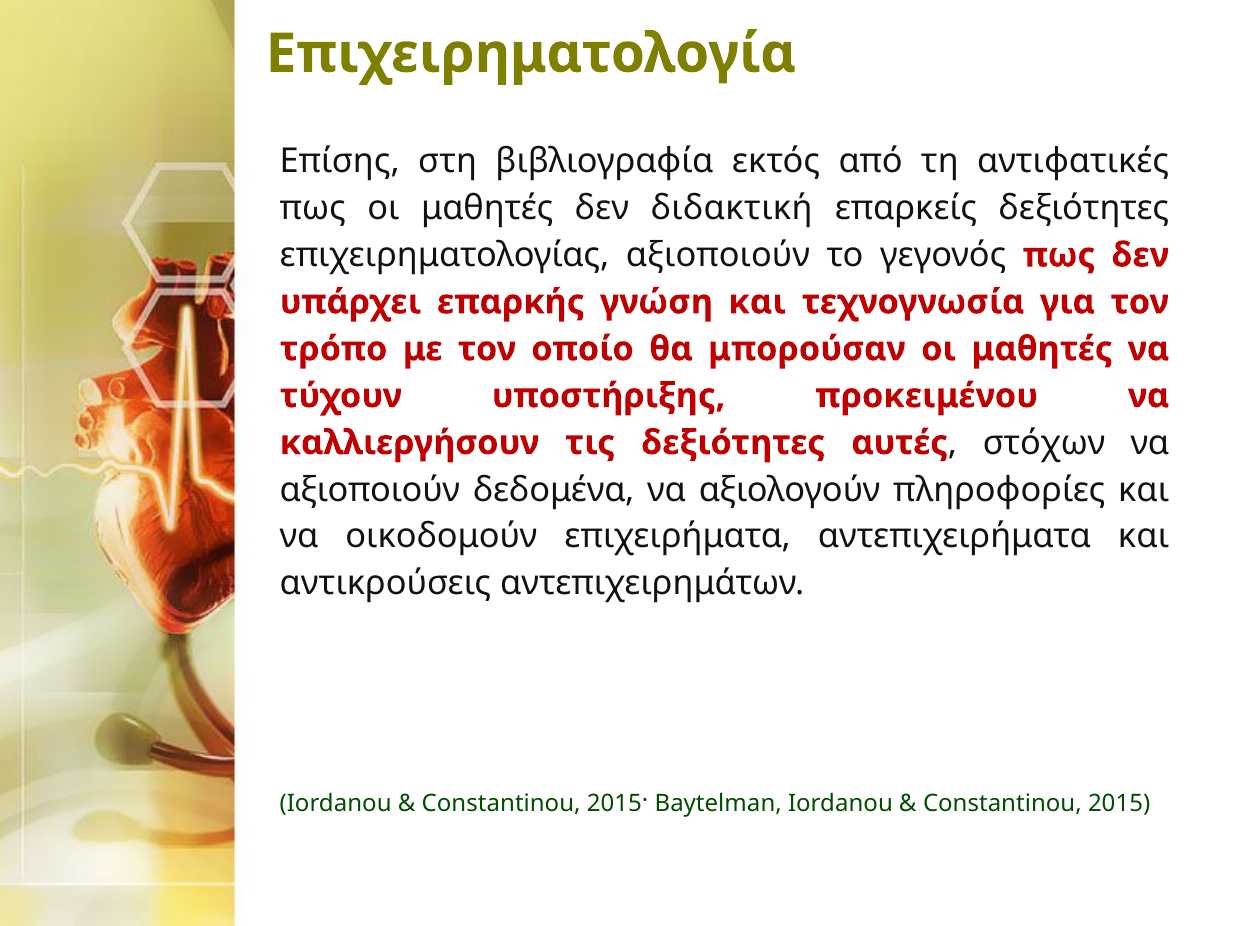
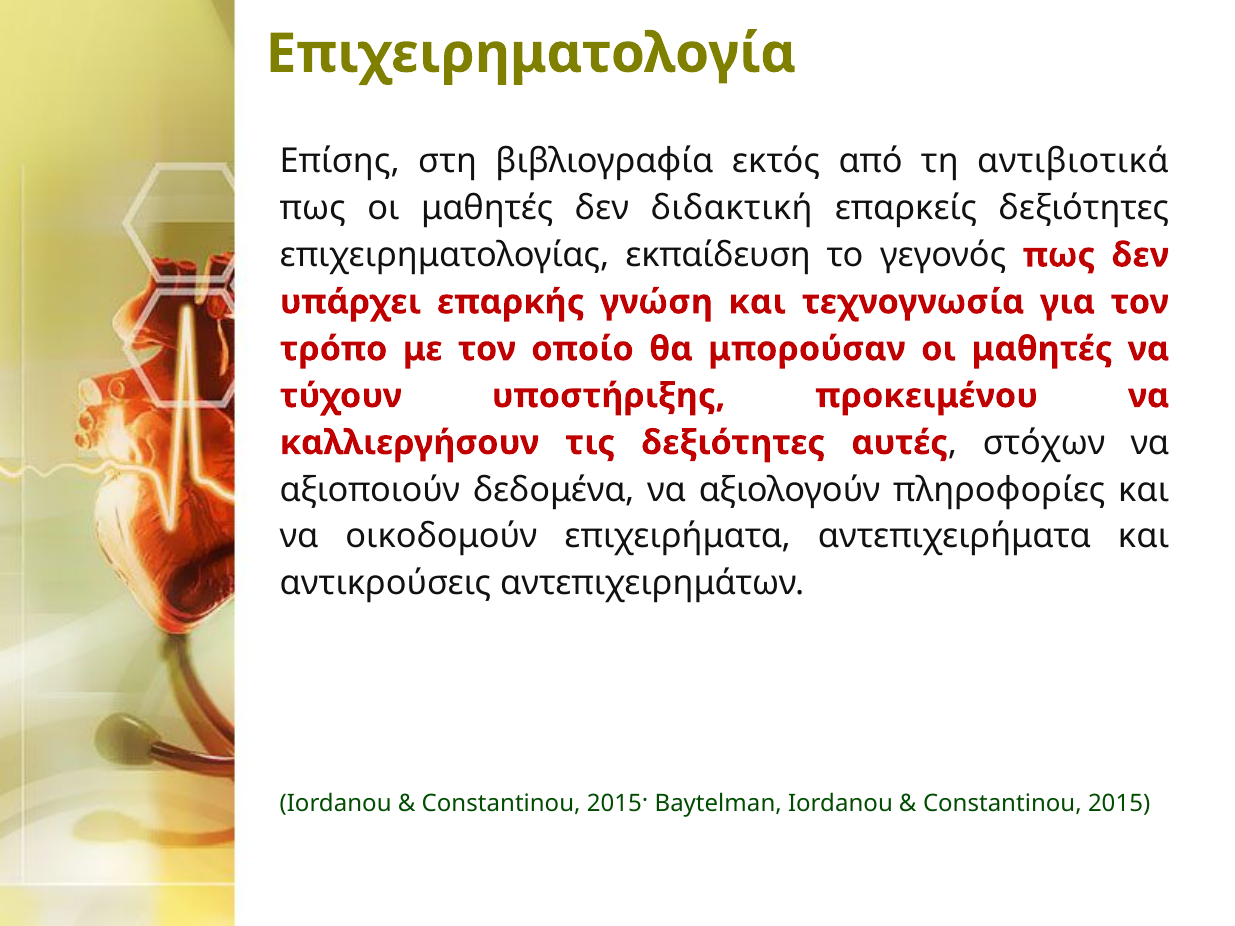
αντιφατικές: αντιφατικές -> αντιβιοτικά
επιχειρηματολογίας αξιοποιούν: αξιοποιούν -> εκπαίδευση
